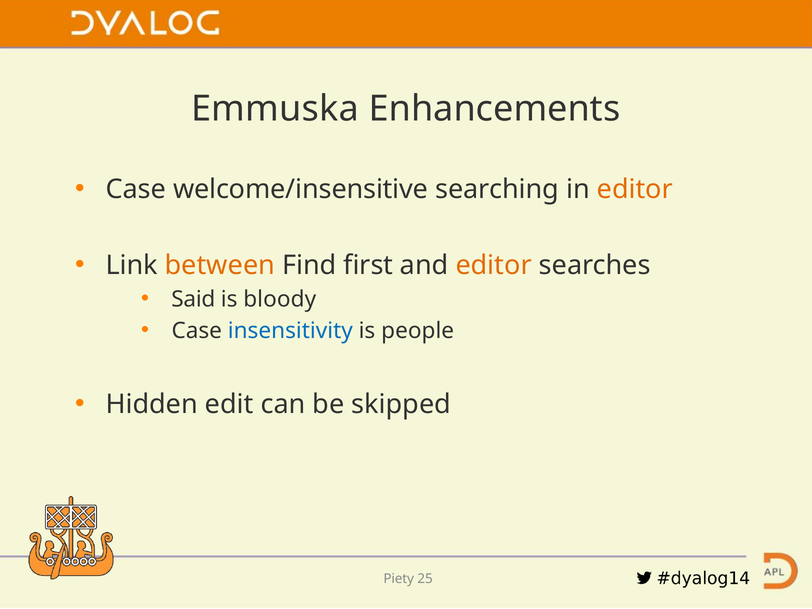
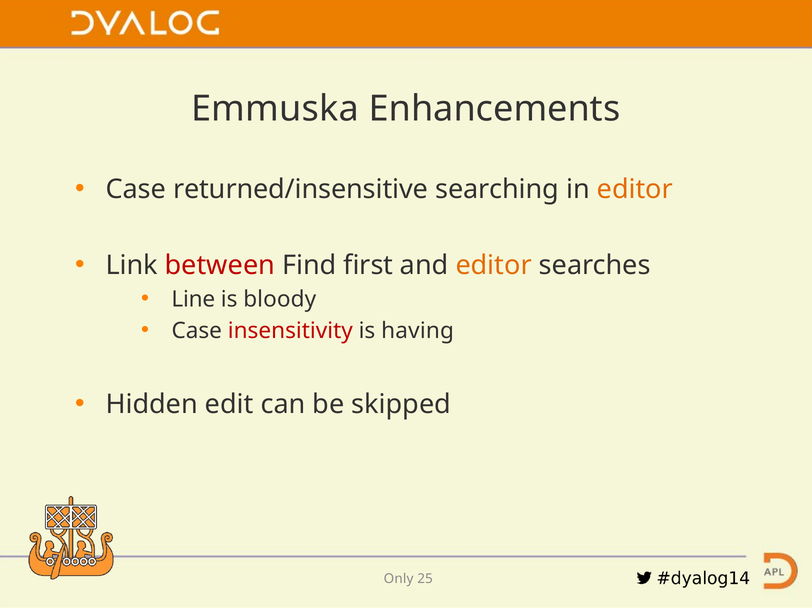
welcome/insensitive: welcome/insensitive -> returned/insensitive
between colour: orange -> red
Said: Said -> Line
insensitivity colour: blue -> red
people: people -> having
Piety: Piety -> Only
